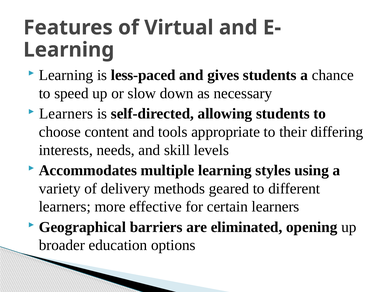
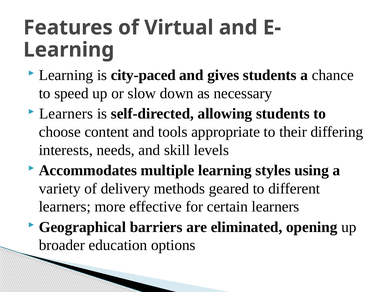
less-paced: less-paced -> city-paced
